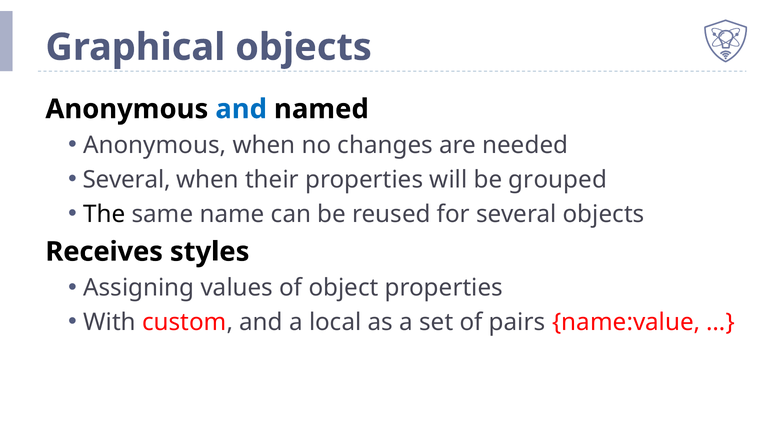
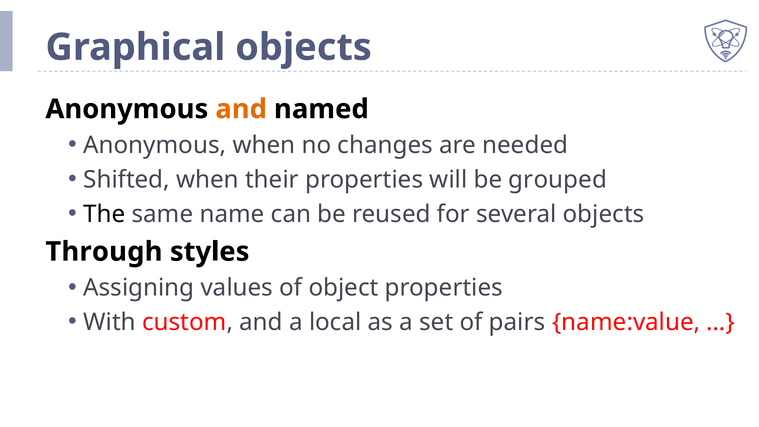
and at (241, 109) colour: blue -> orange
Several at (127, 180): Several -> Shifted
Receives: Receives -> Through
